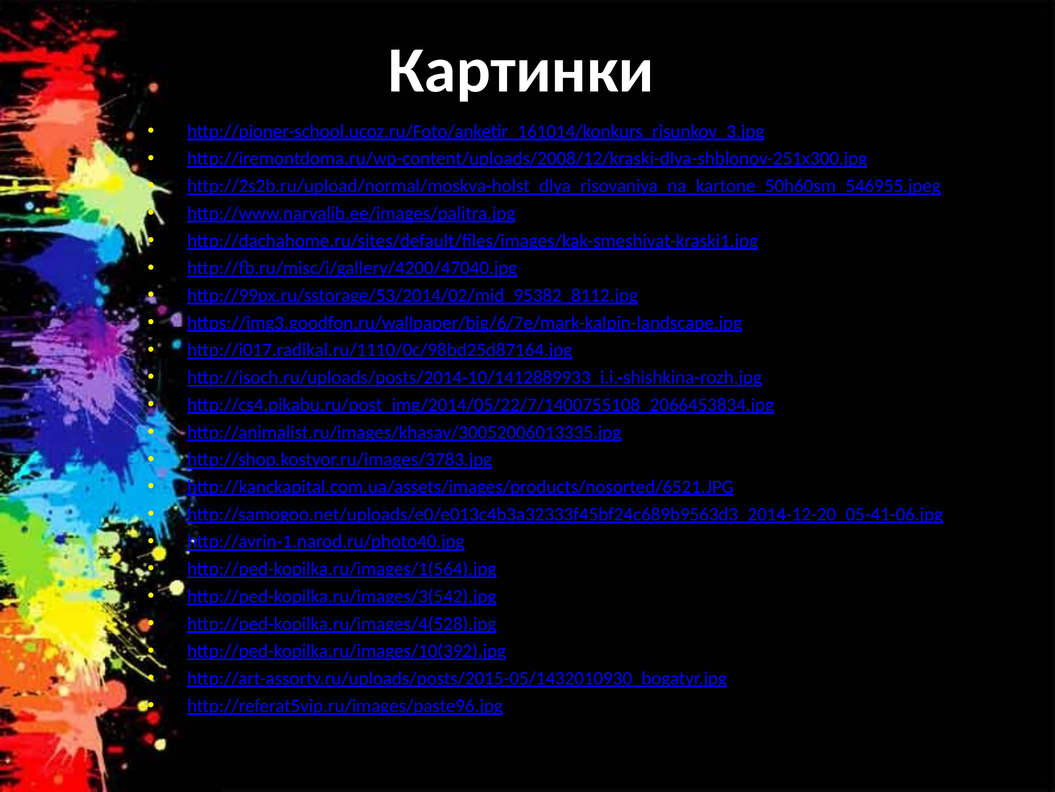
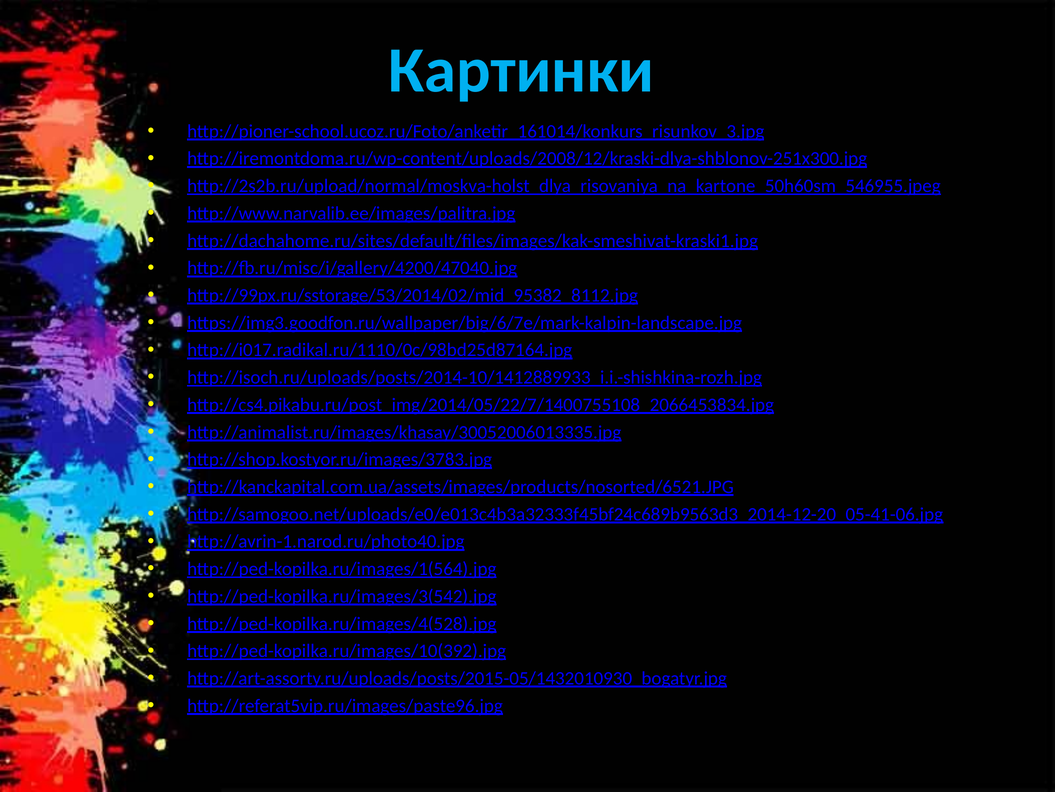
Картинки colour: white -> light blue
